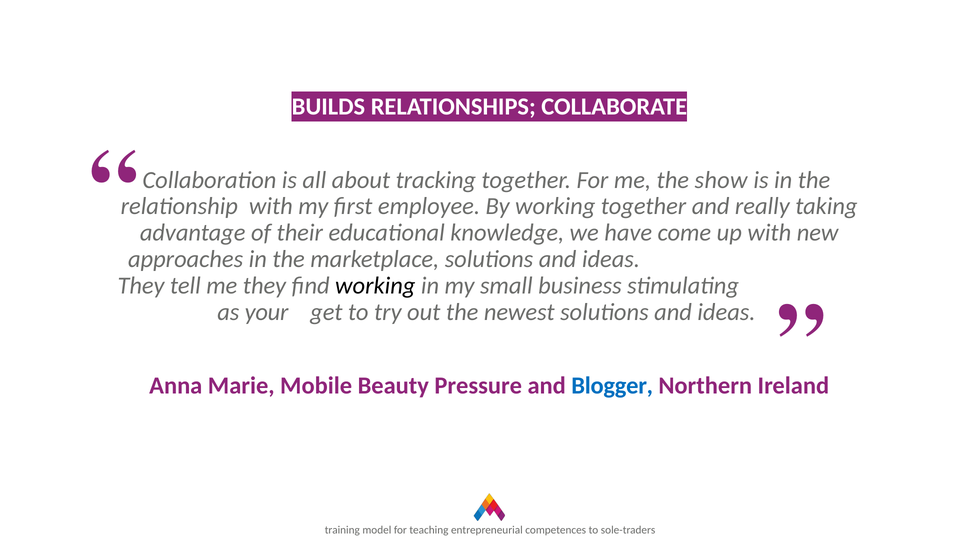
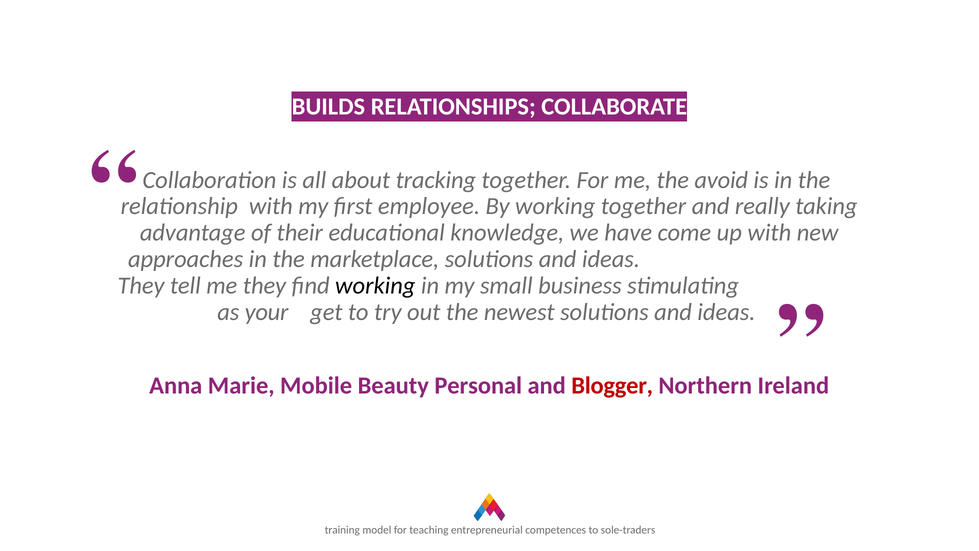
show: show -> avoid
Pressure: Pressure -> Personal
Blogger colour: blue -> red
